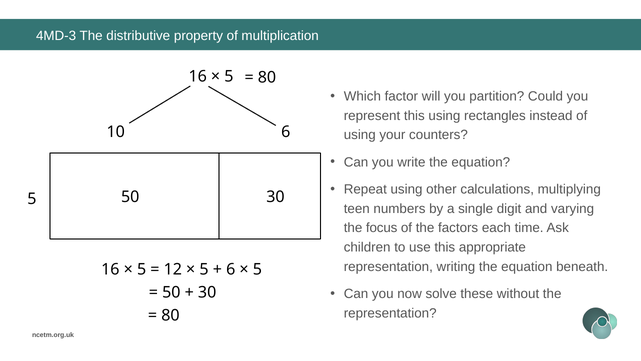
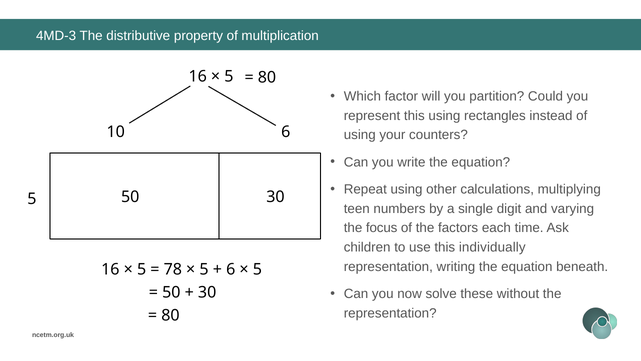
appropriate: appropriate -> individually
12: 12 -> 78
